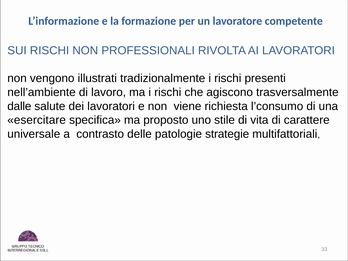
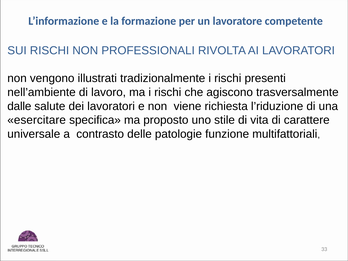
l’consumo: l’consumo -> l’riduzione
strategie: strategie -> funzione
